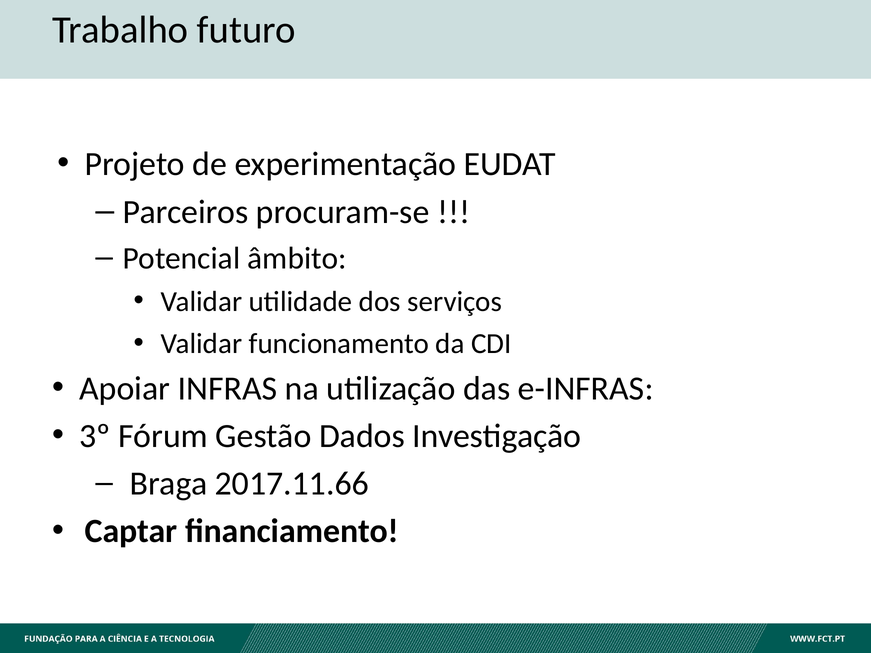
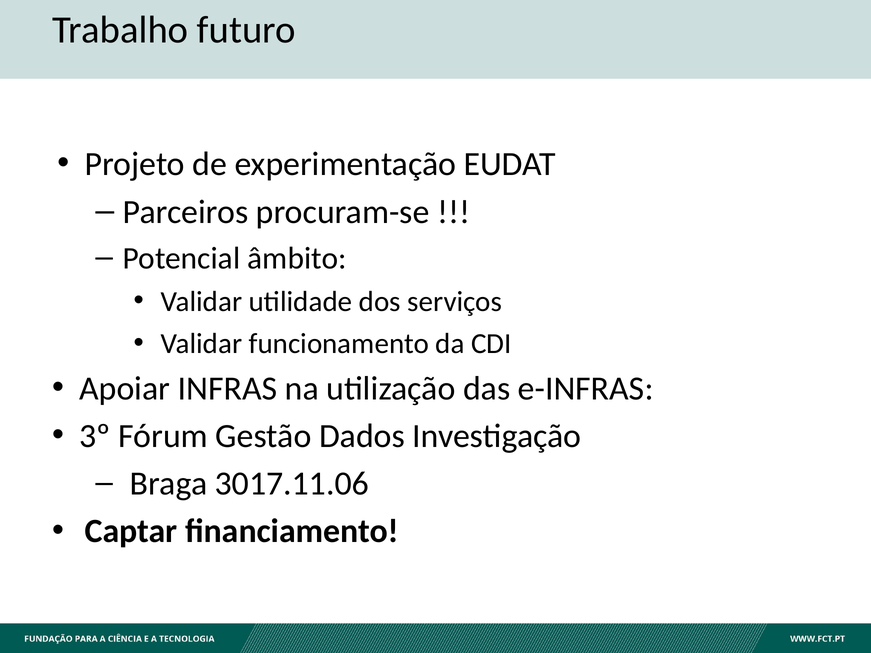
2017.11.66: 2017.11.66 -> 3017.11.06
